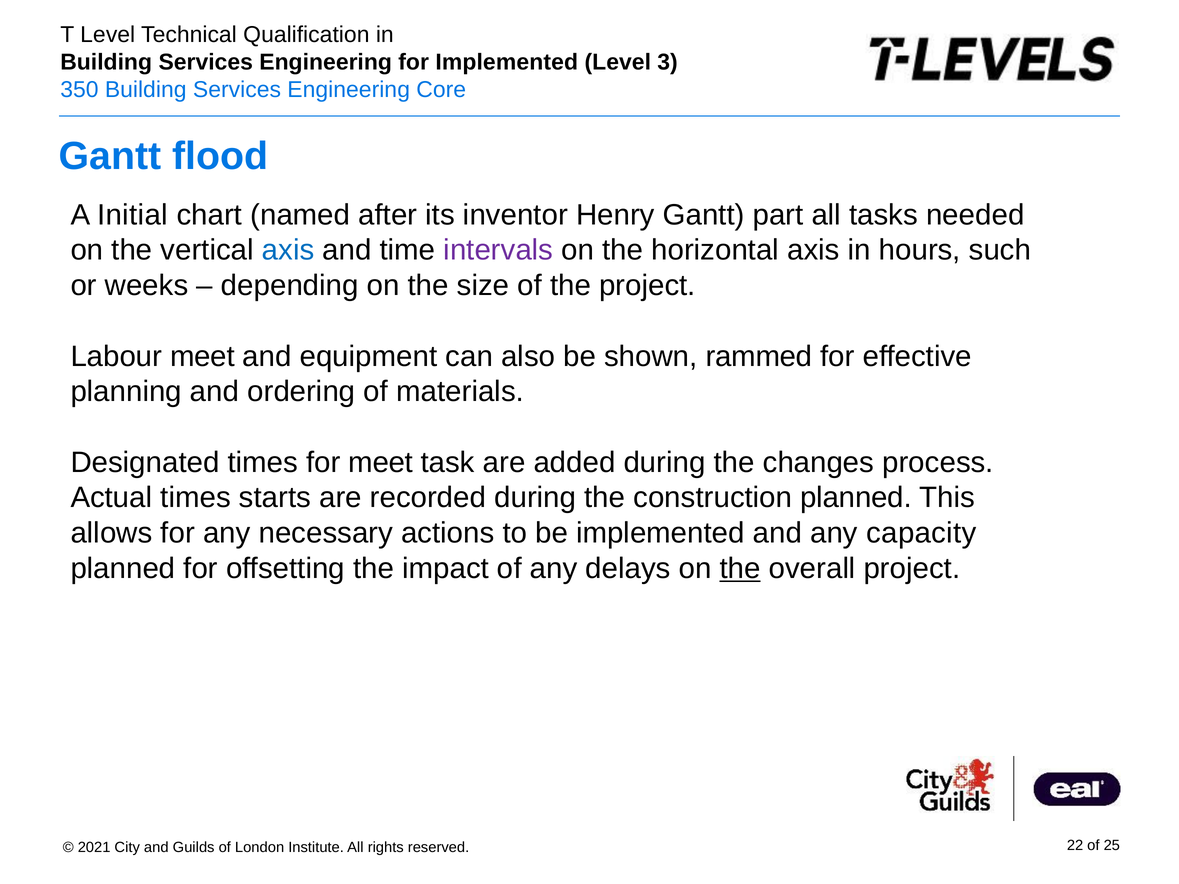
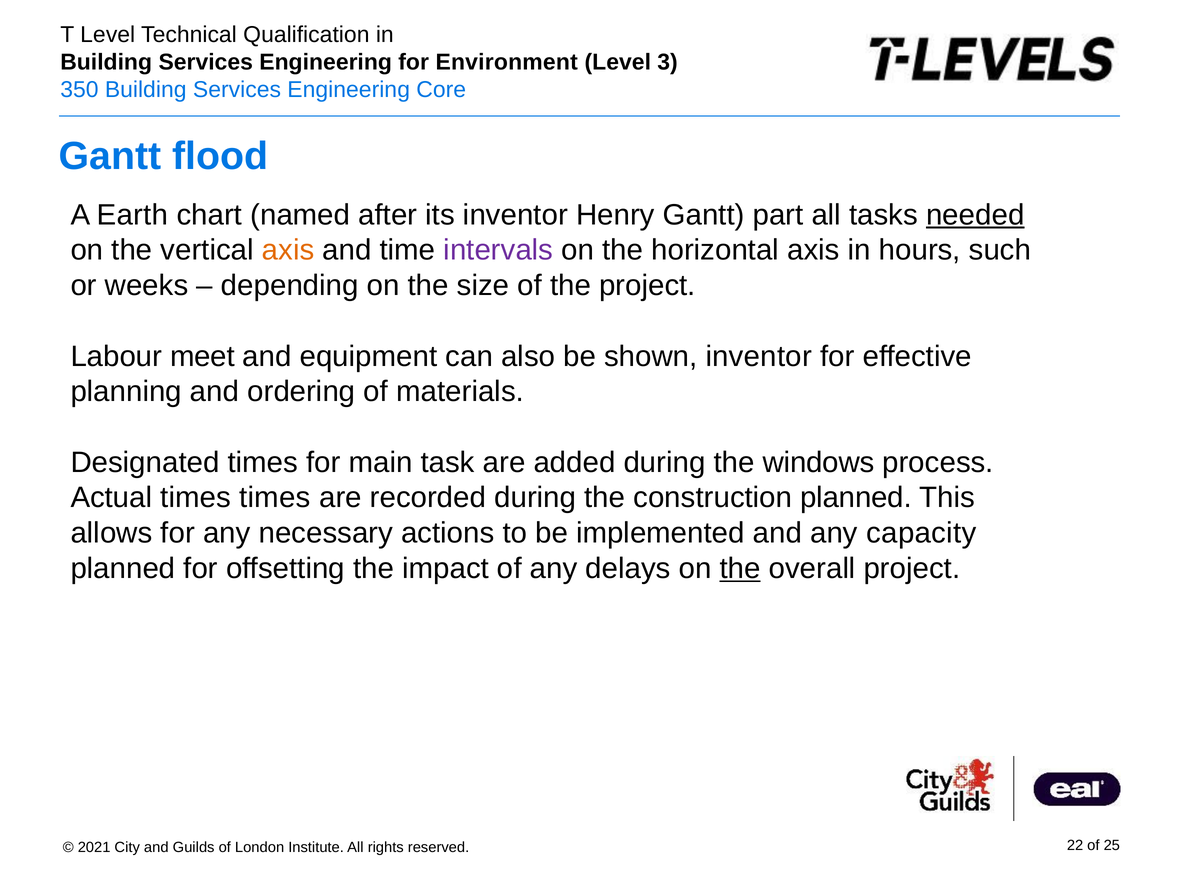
for Implemented: Implemented -> Environment
Initial: Initial -> Earth
needed underline: none -> present
axis at (288, 250) colour: blue -> orange
shown rammed: rammed -> inventor
for meet: meet -> main
changes: changes -> windows
times starts: starts -> times
